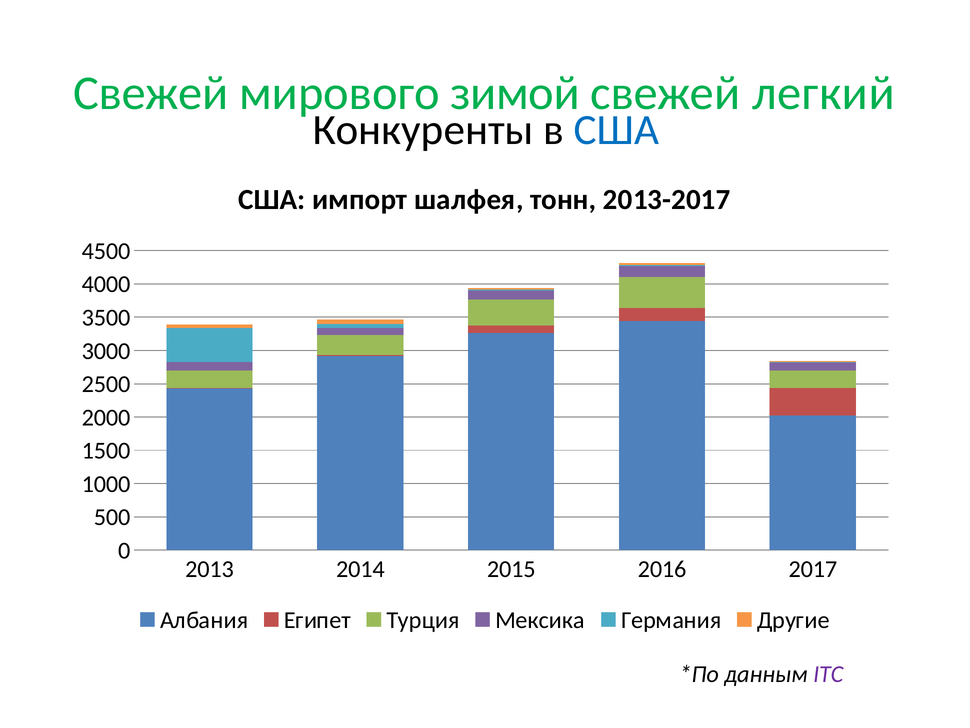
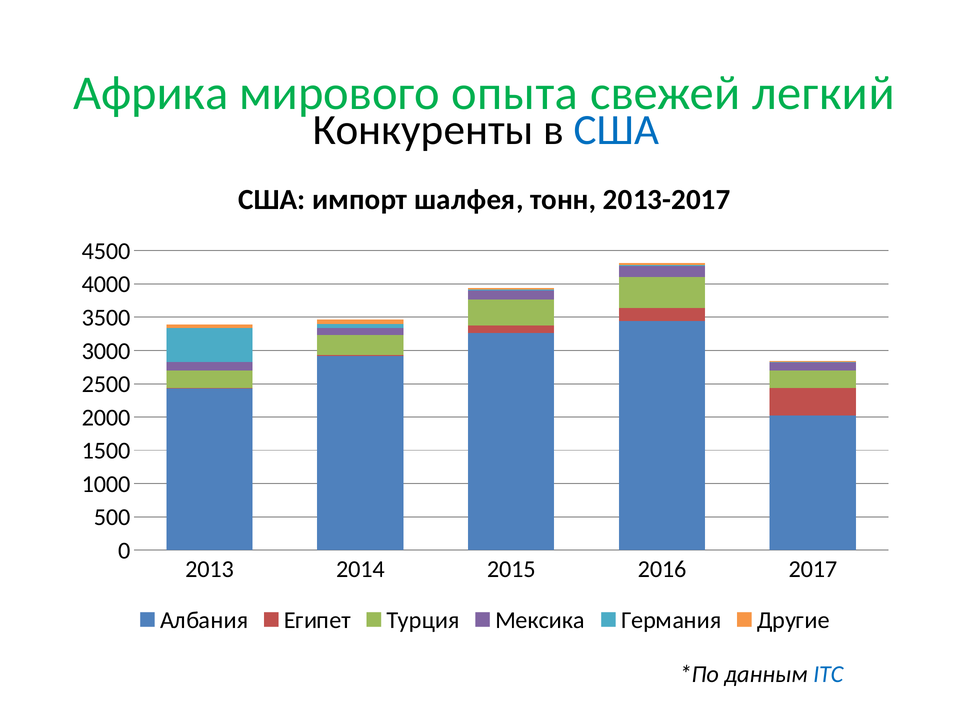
Свежей at (151, 93): Свежей -> Африка
зимой: зимой -> опыта
ITC colour: purple -> blue
